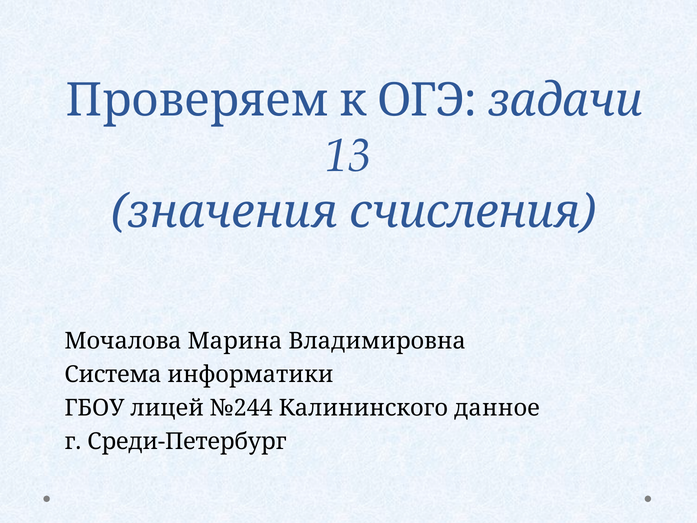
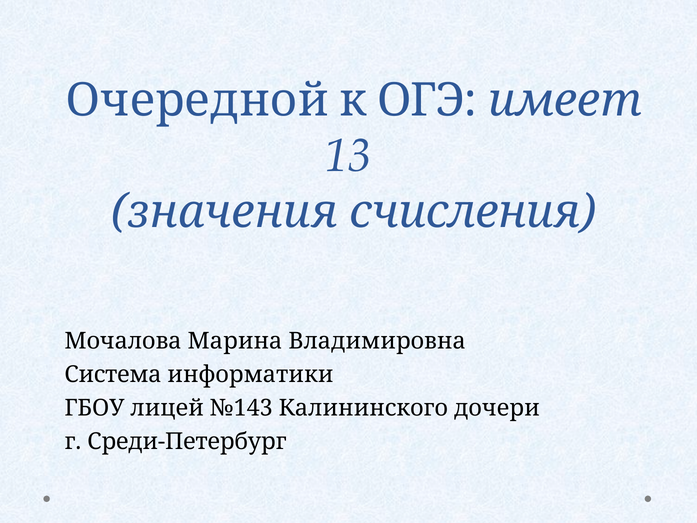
Проверяем: Проверяем -> Очередной
задачи: задачи -> имеет
№244: №244 -> №143
данное: данное -> дочери
